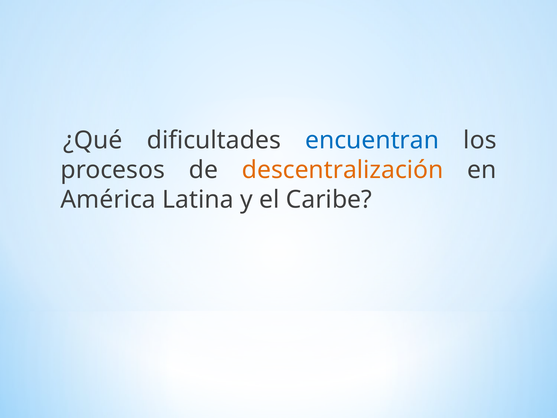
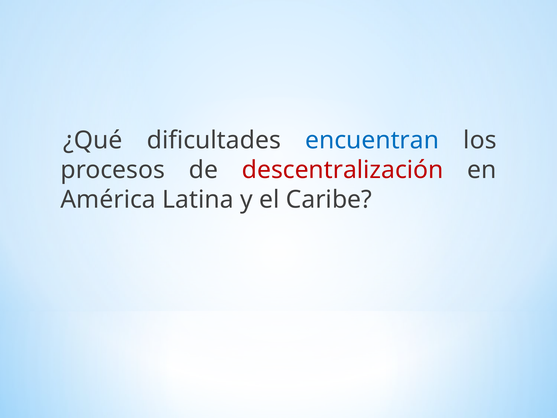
descentralización colour: orange -> red
